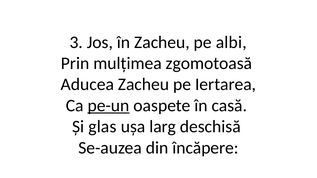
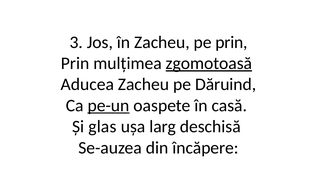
pe albi: albi -> prin
zgomotoasă underline: none -> present
Iertarea: Iertarea -> Dăruind
